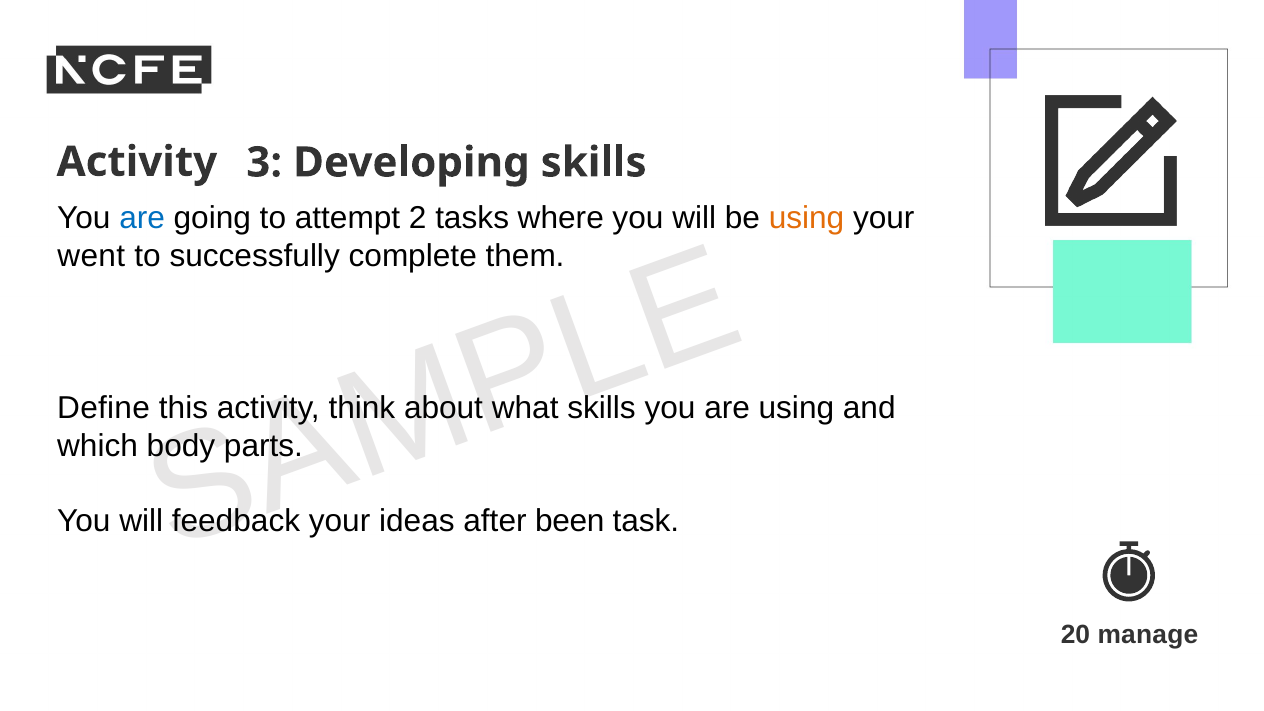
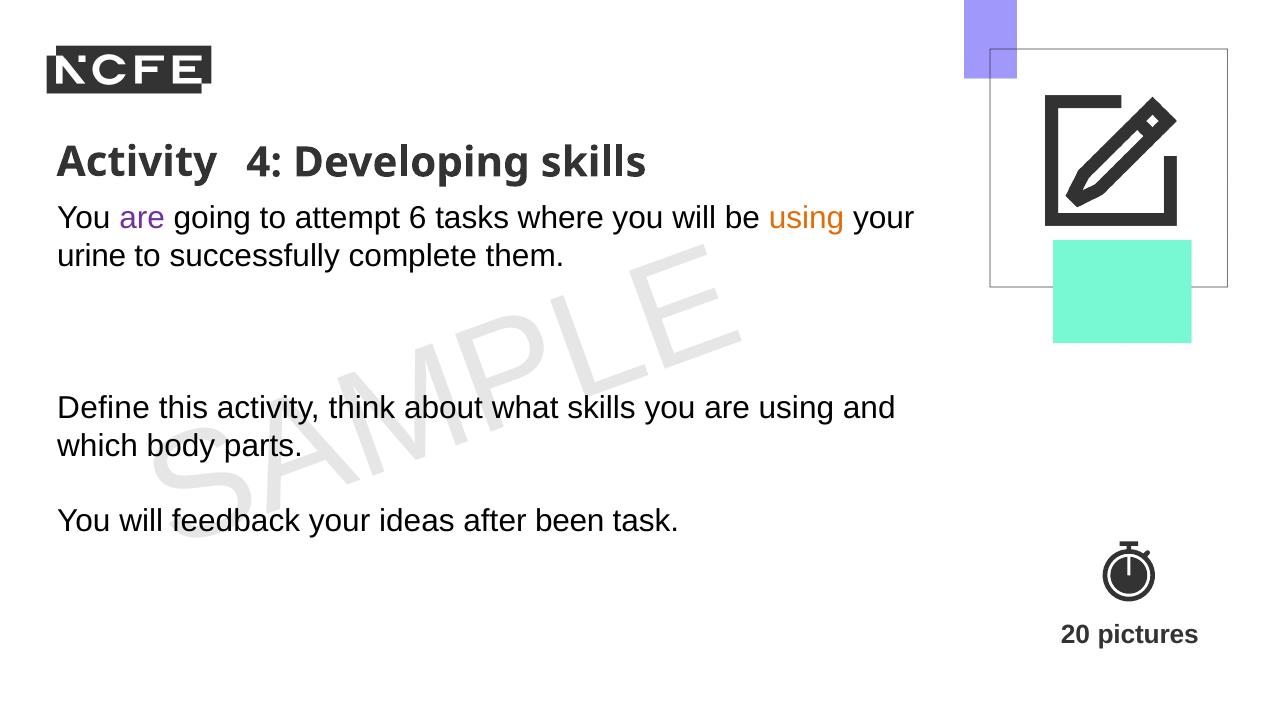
3: 3 -> 4
are at (142, 218) colour: blue -> purple
2: 2 -> 6
went: went -> urine
manage: manage -> pictures
